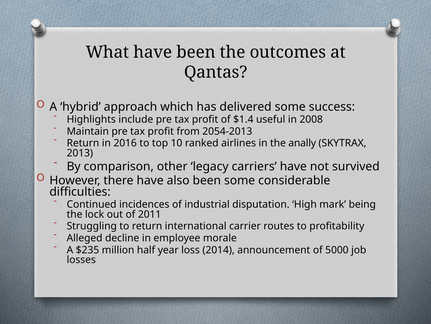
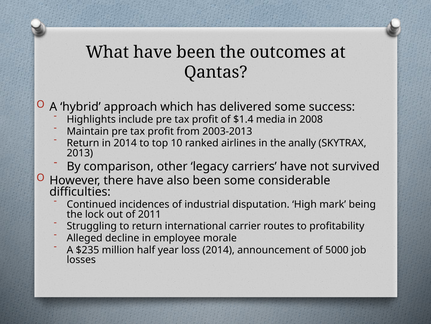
useful: useful -> media
2054-2013: 2054-2013 -> 2003-2013
in 2016: 2016 -> 2014
